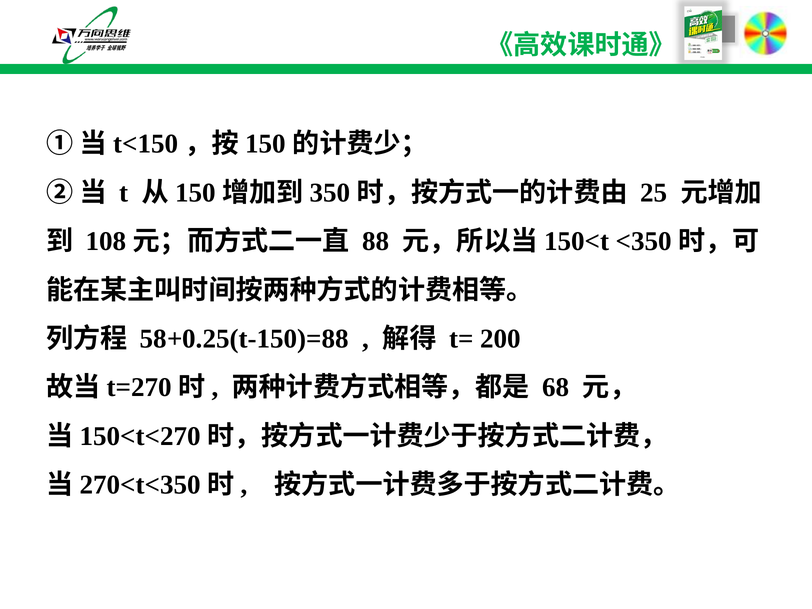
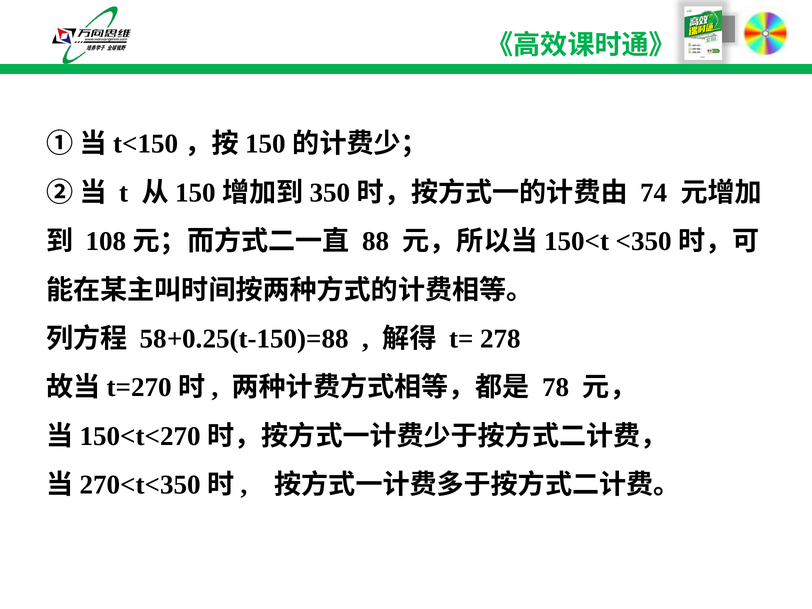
25: 25 -> 74
200: 200 -> 278
68: 68 -> 78
